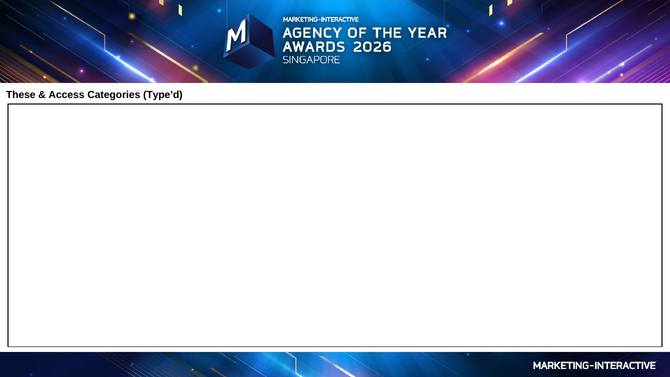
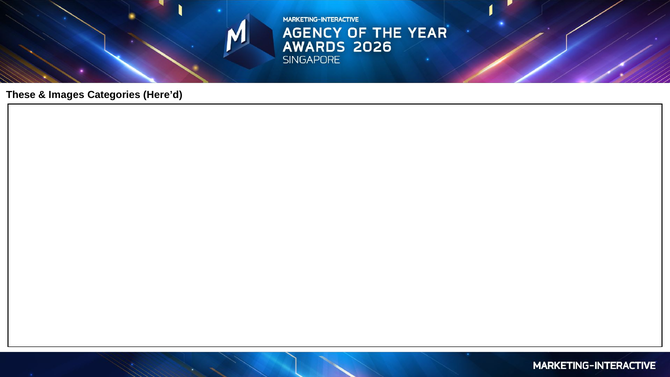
Access: Access -> Images
Type’d: Type’d -> Here’d
